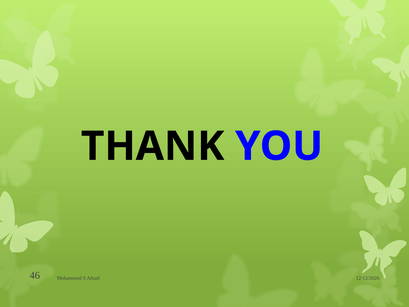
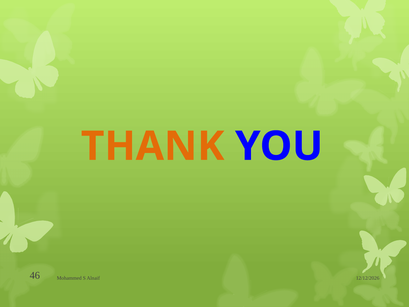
THANK colour: black -> orange
